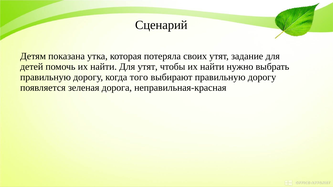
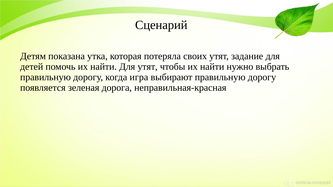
того: того -> игра
